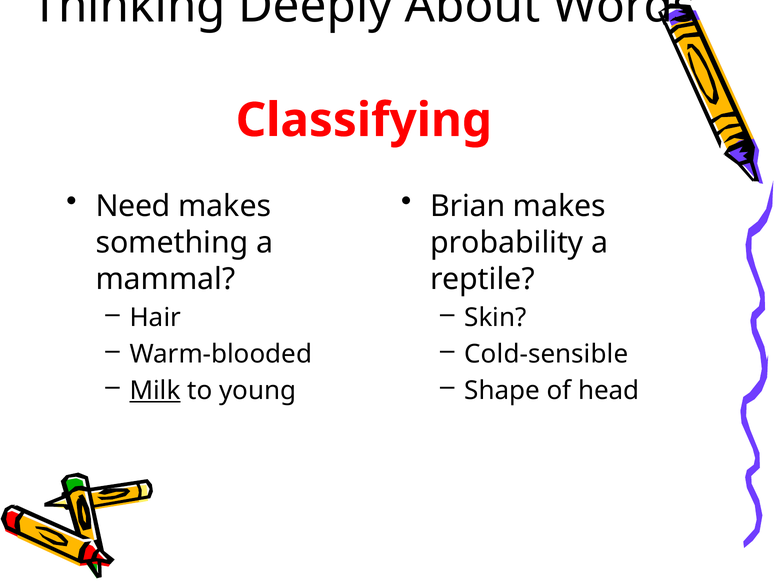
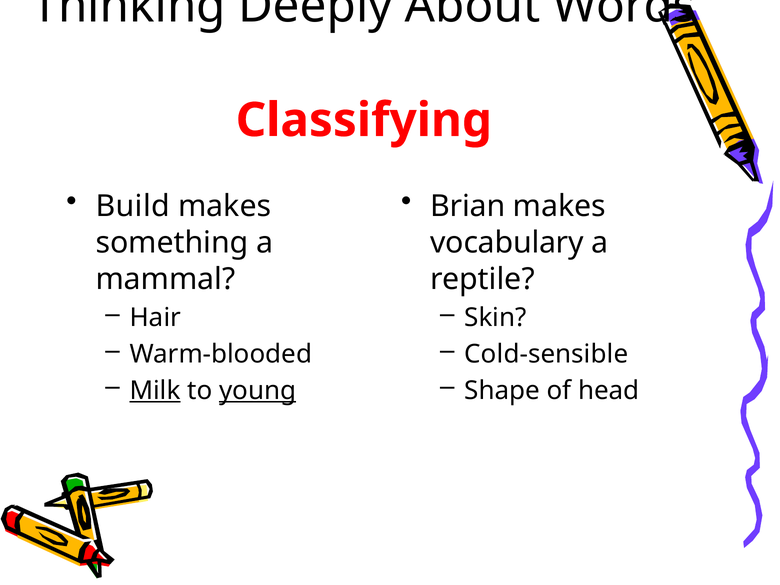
Need: Need -> Build
probability: probability -> vocabulary
young underline: none -> present
